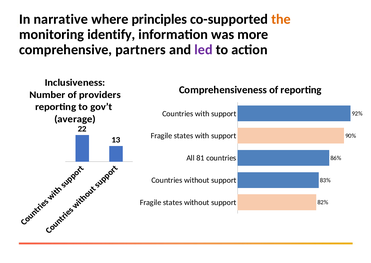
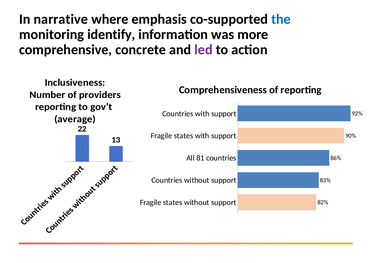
principles: principles -> emphasis
the colour: orange -> blue
partners: partners -> concrete
